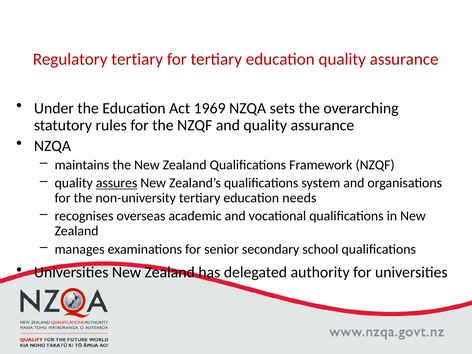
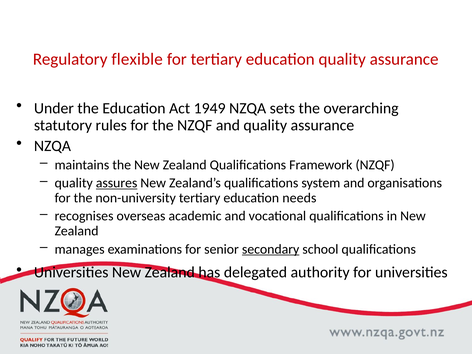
Regulatory tertiary: tertiary -> flexible
1969: 1969 -> 1949
secondary underline: none -> present
